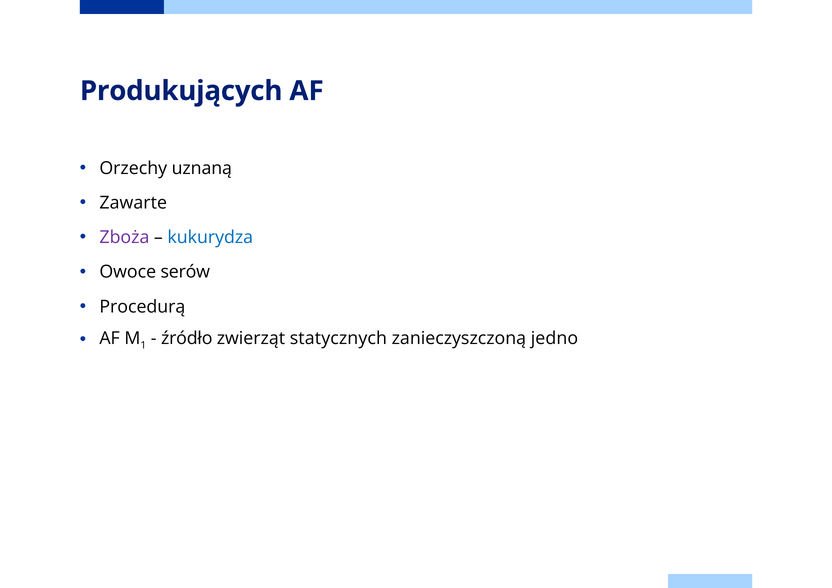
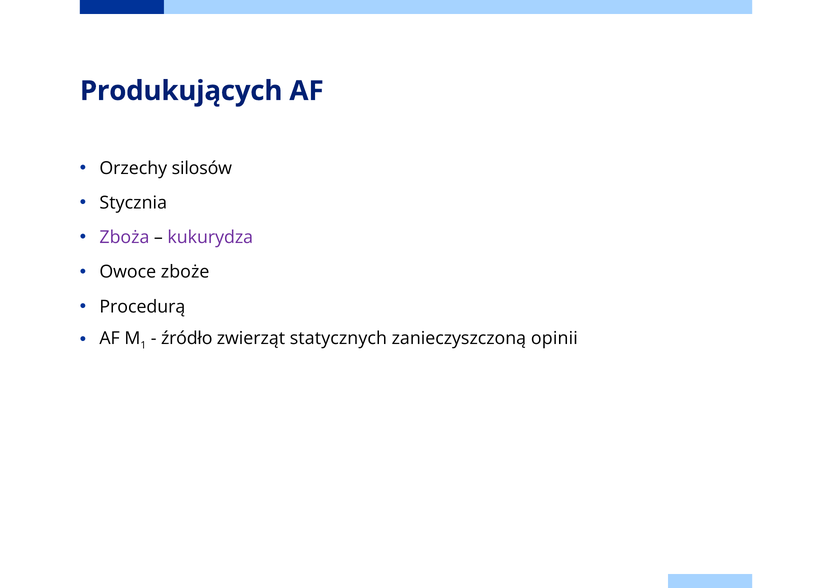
uznaną: uznaną -> silosów
Zawarte: Zawarte -> Stycznia
kukurydza colour: blue -> purple
serów: serów -> zboże
jedno: jedno -> opinii
